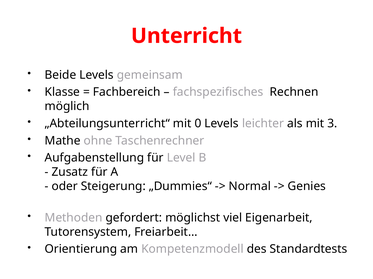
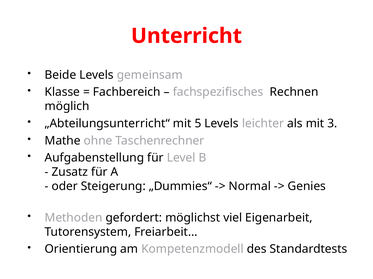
0: 0 -> 5
